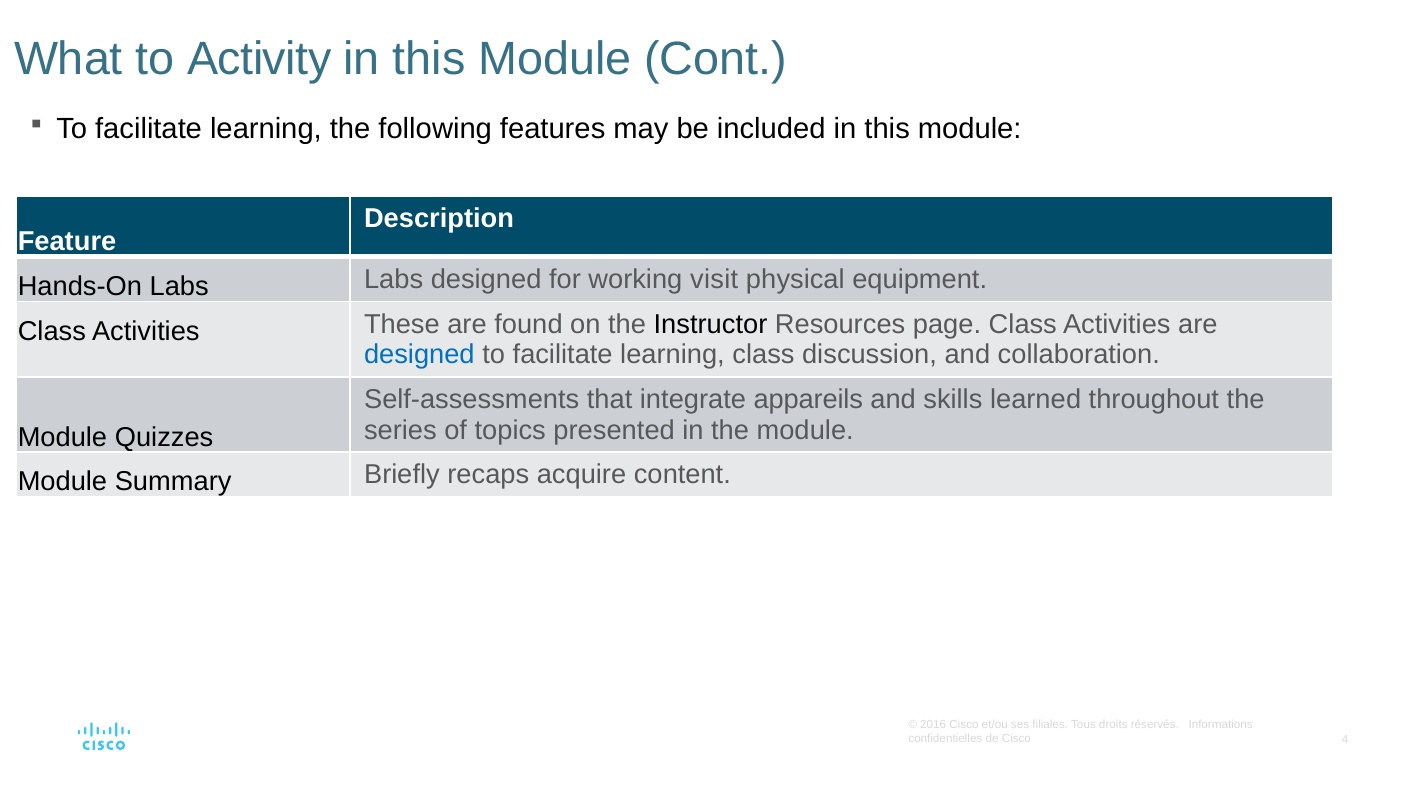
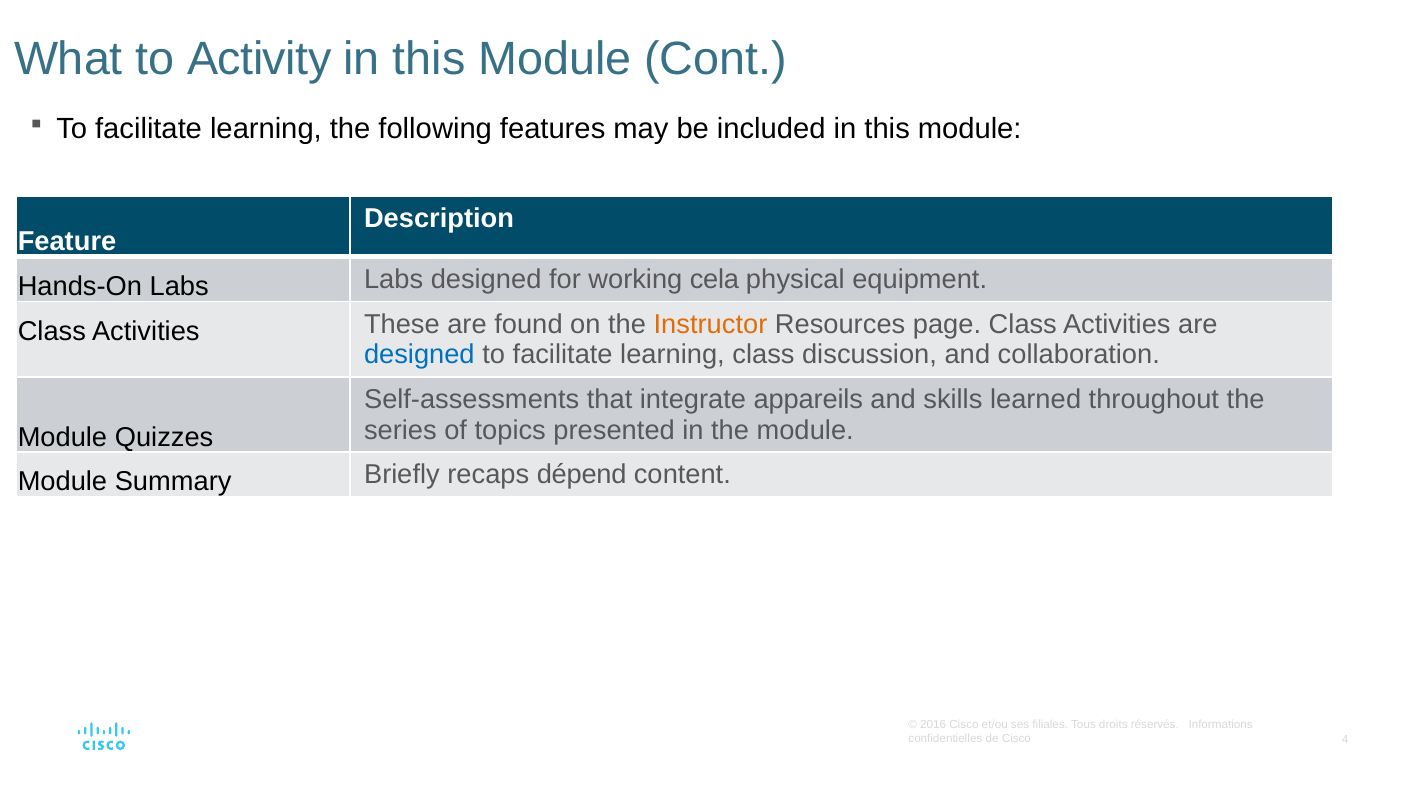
visit: visit -> cela
Instructor colour: black -> orange
acquire: acquire -> dépend
